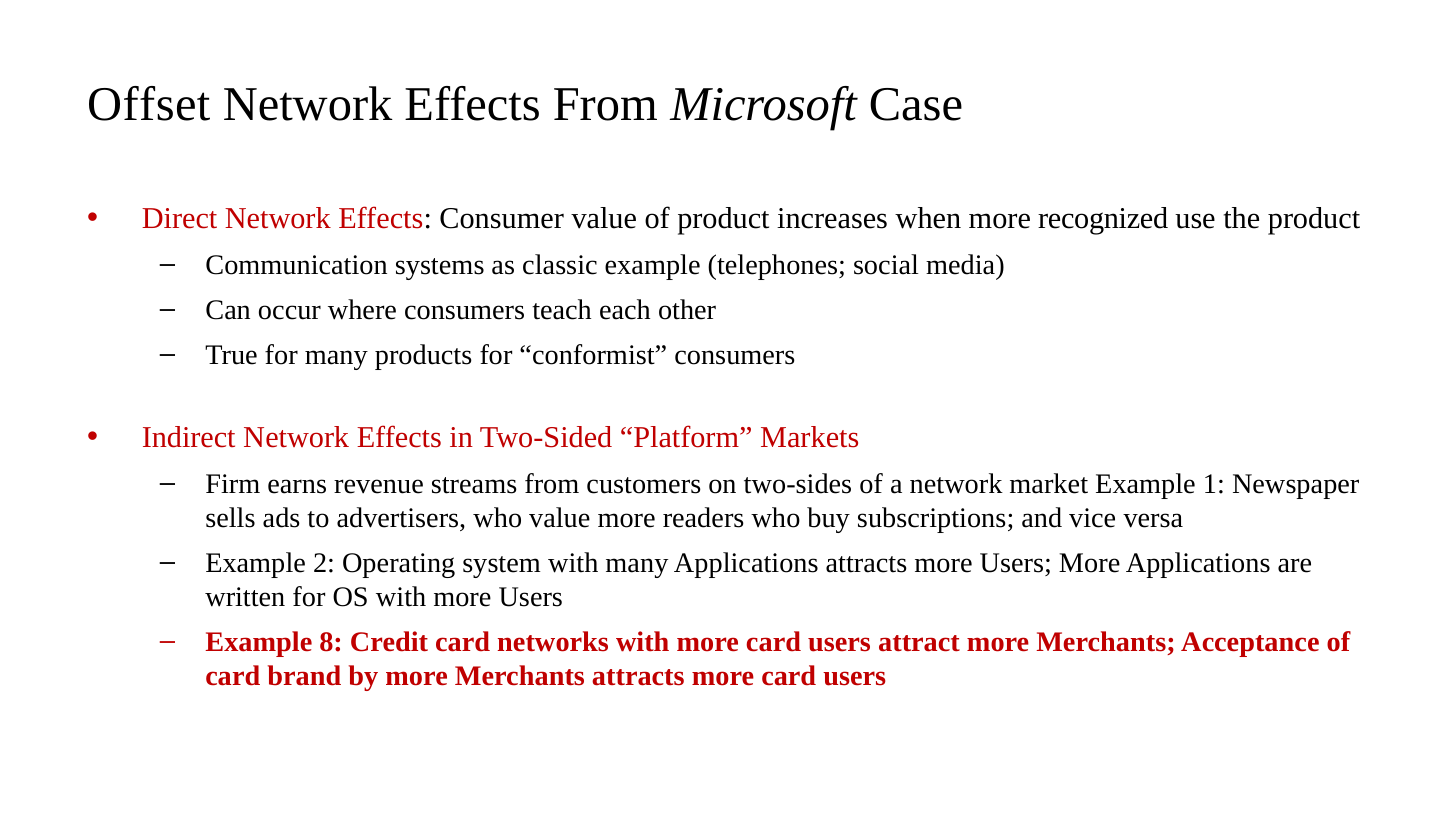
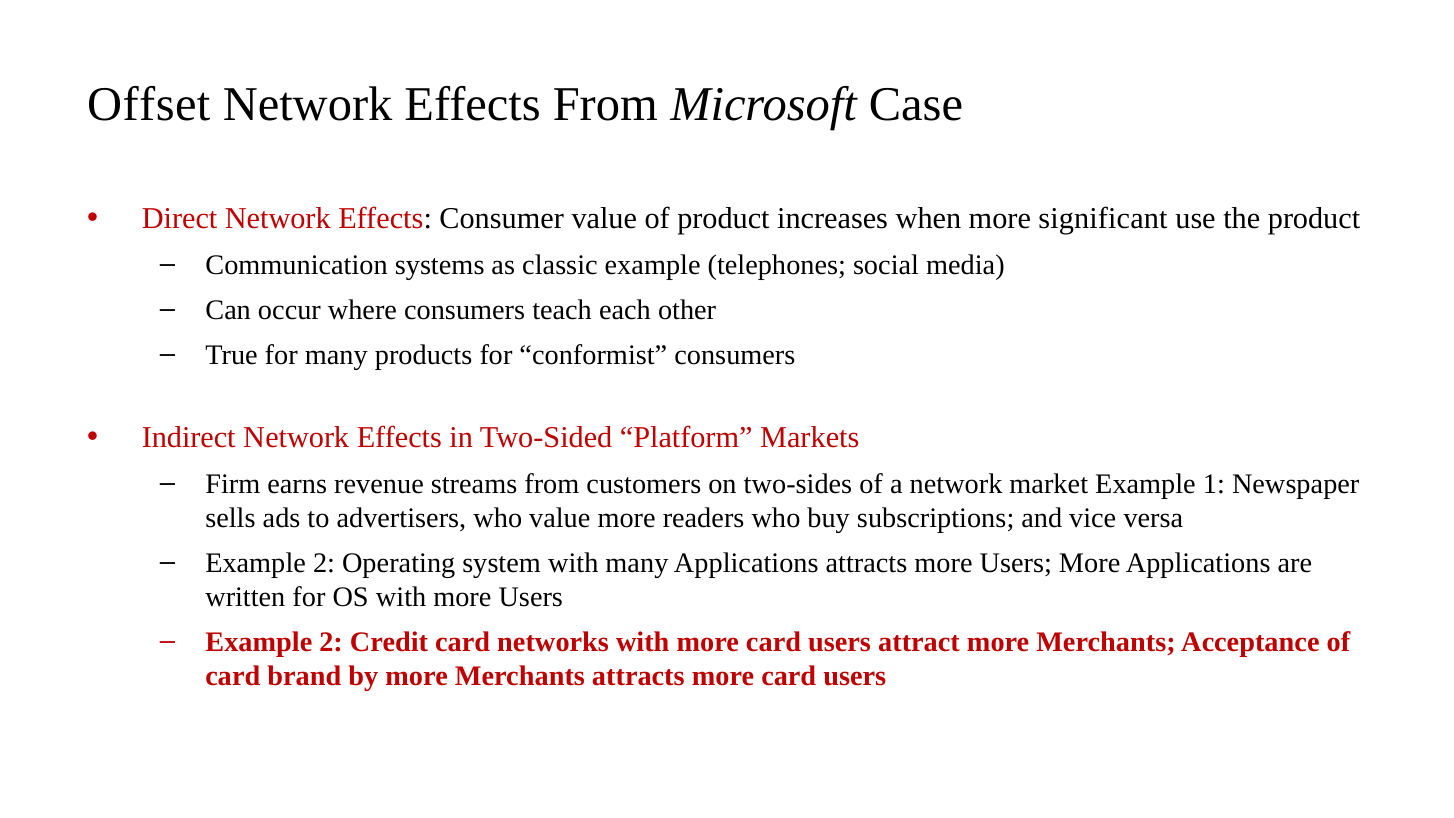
recognized: recognized -> significant
8 at (331, 642): 8 -> 2
